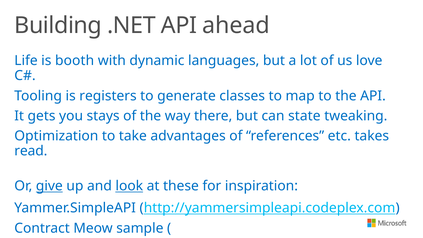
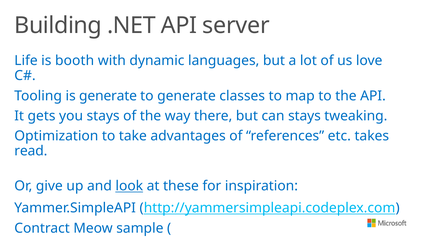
ahead: ahead -> server
is registers: registers -> generate
can state: state -> stays
give underline: present -> none
